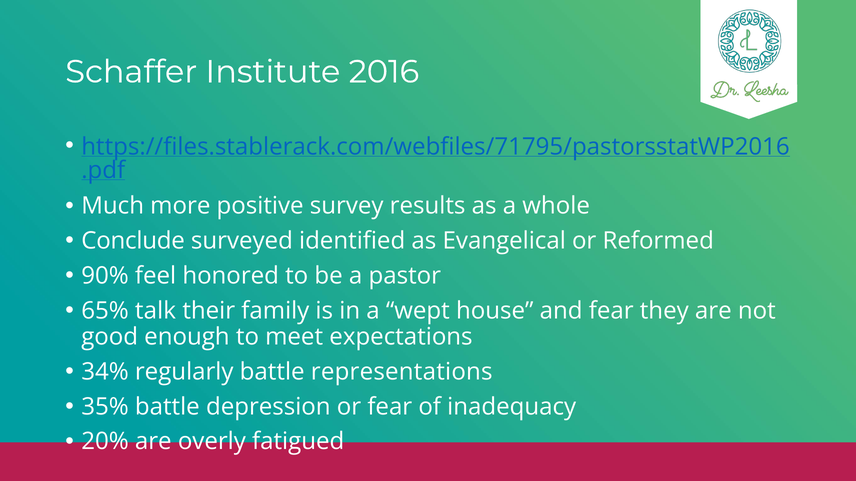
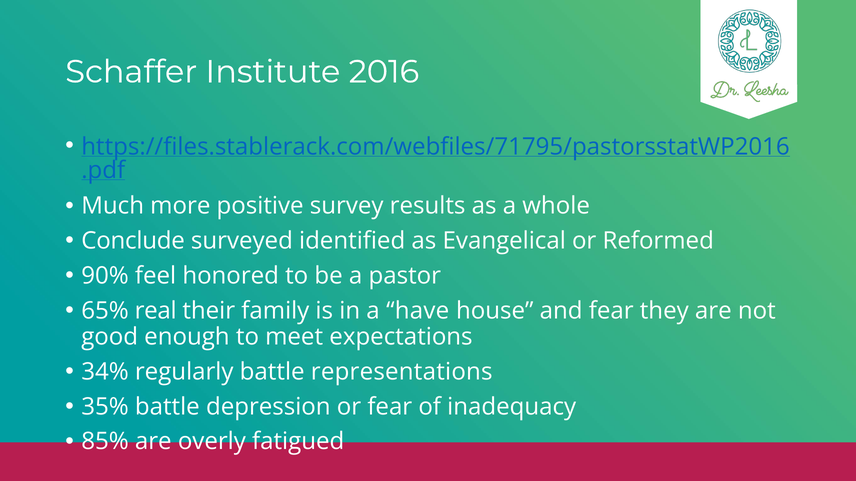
talk: talk -> real
wept: wept -> have
20%: 20% -> 85%
